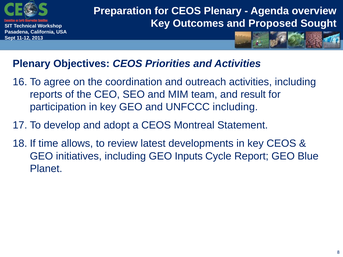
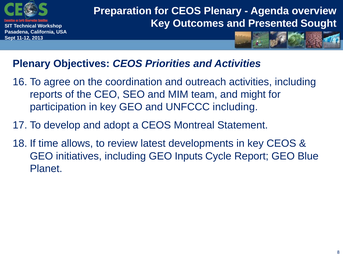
Proposed: Proposed -> Presented
result: result -> might
